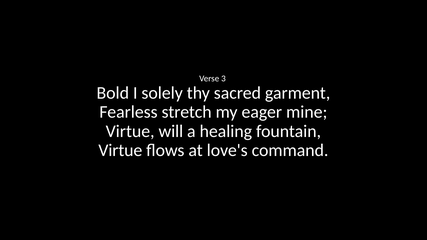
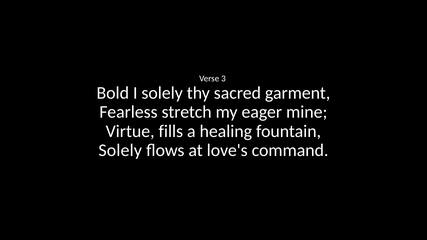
will: will -> fills
Virtue at (120, 151): Virtue -> Solely
